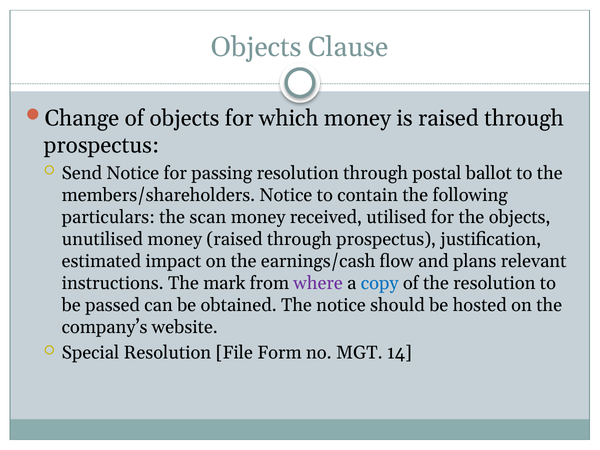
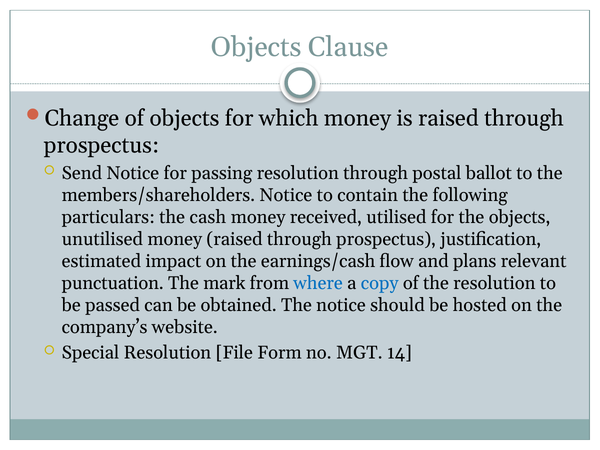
scan: scan -> cash
instructions: instructions -> punctuation
where colour: purple -> blue
